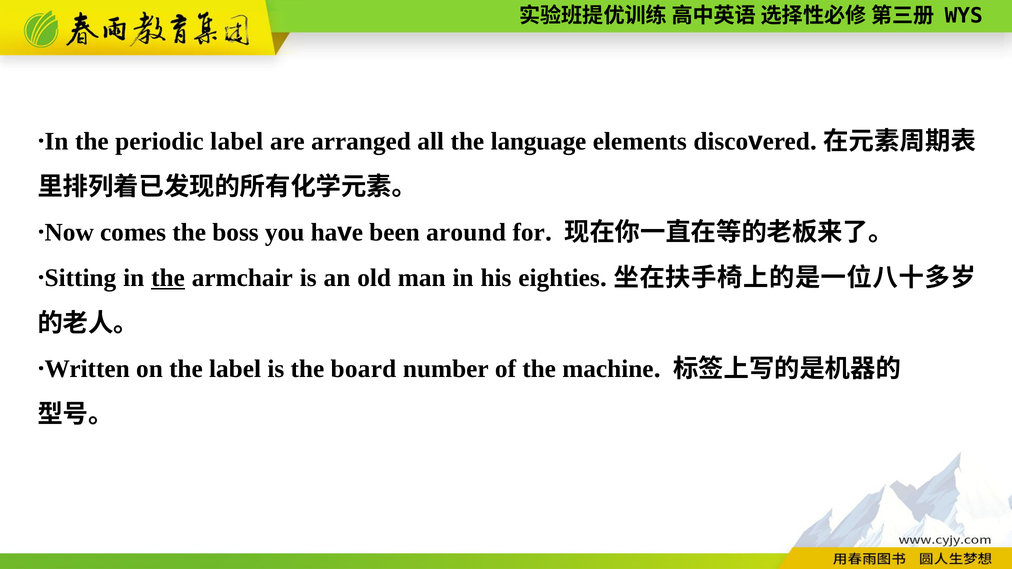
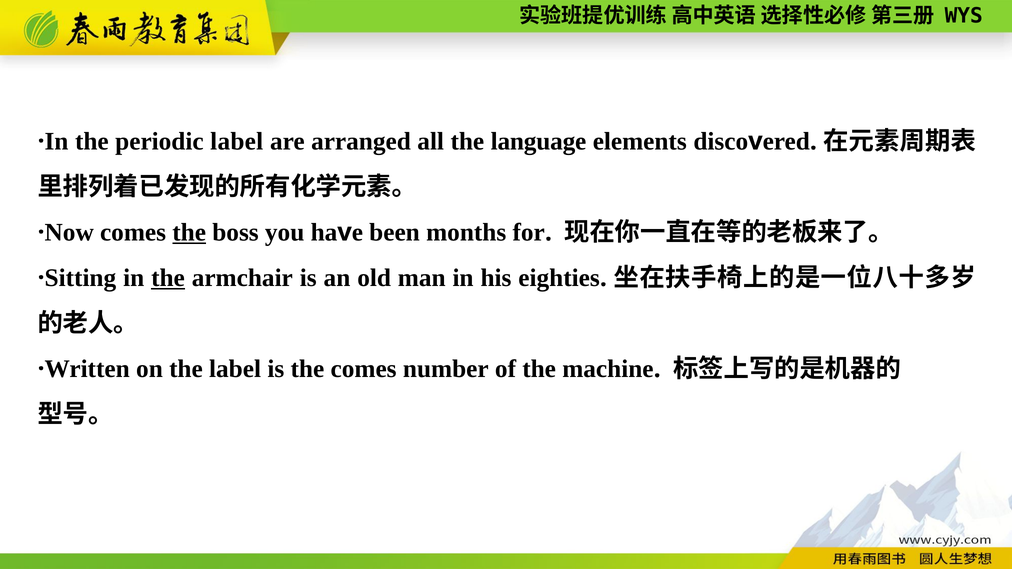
the at (189, 232) underline: none -> present
around: around -> months
the board: board -> comes
